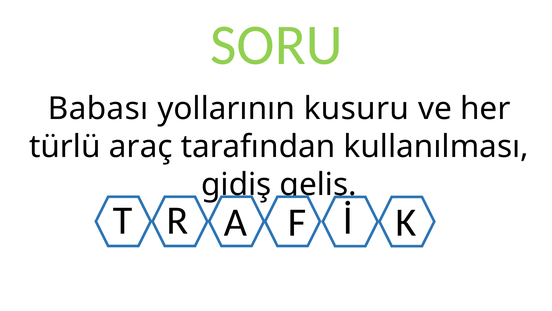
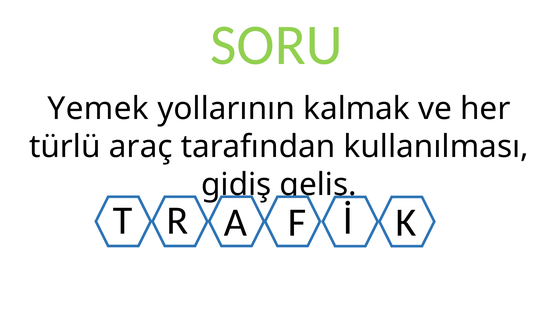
Babası: Babası -> Yemek
kusuru: kusuru -> kalmak
